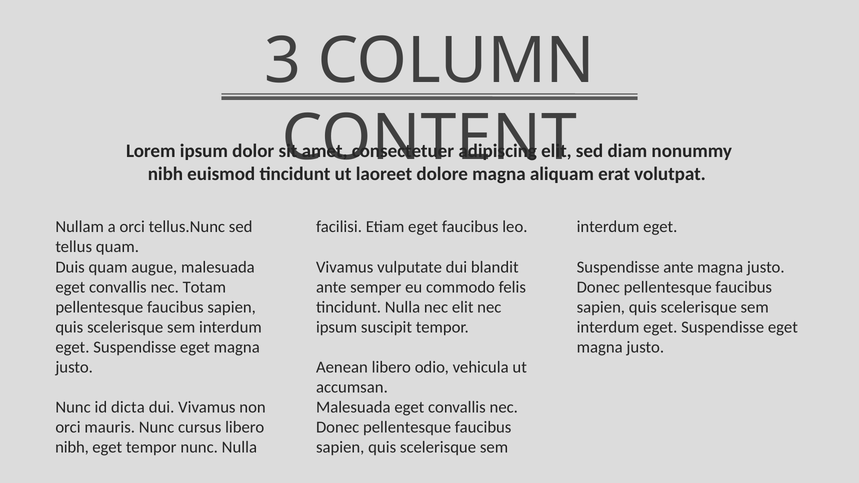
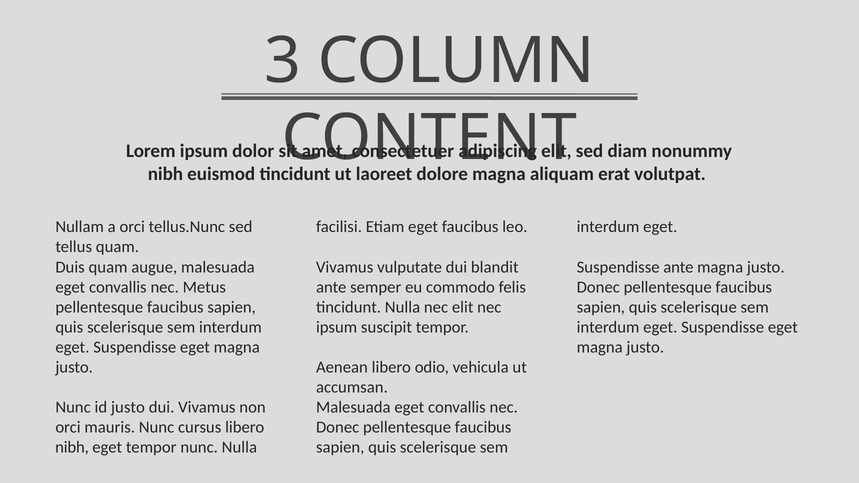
Totam: Totam -> Metus
id dicta: dicta -> justo
